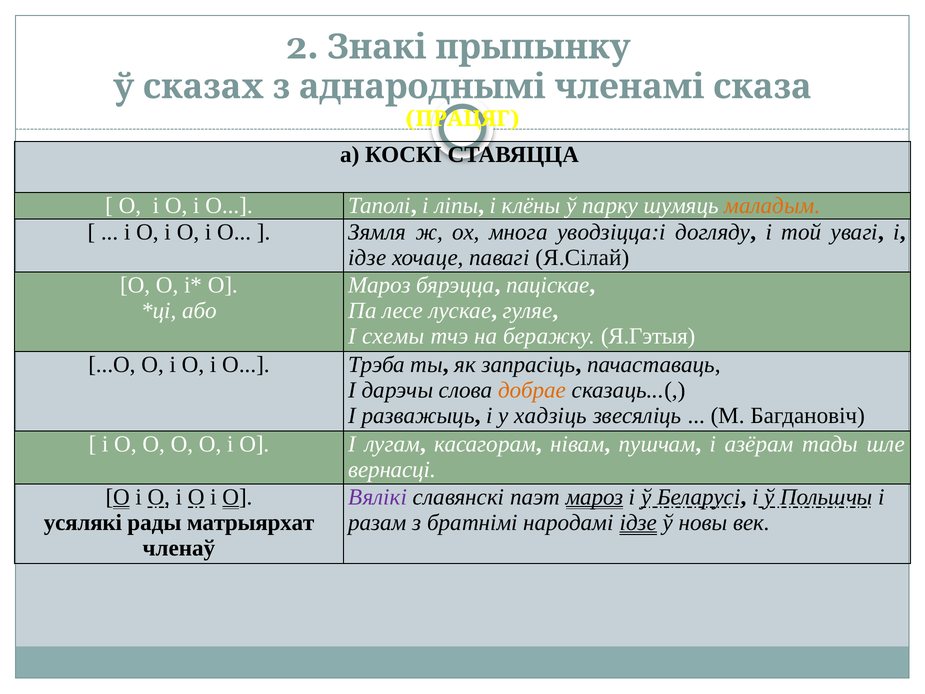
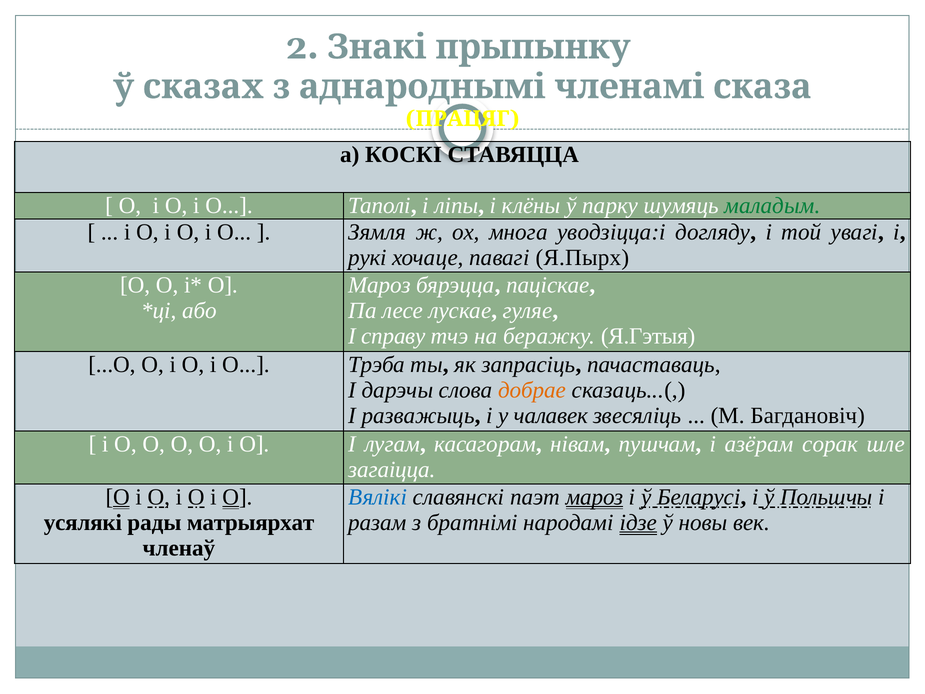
маладым colour: orange -> green
ідзе at (367, 258): ідзе -> рукі
Я.Сілай: Я.Сілай -> Я.Пырх
схемы: схемы -> справу
хадзіць: хадзіць -> чалавек
тады: тады -> сорак
вернасцi: вернасцi -> загаіцца
Вялікі colour: purple -> blue
